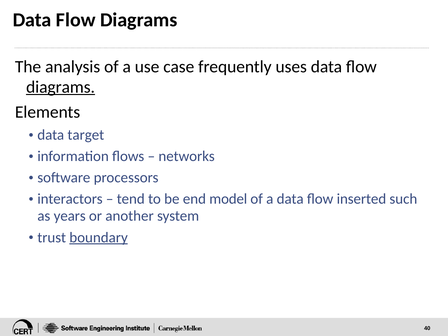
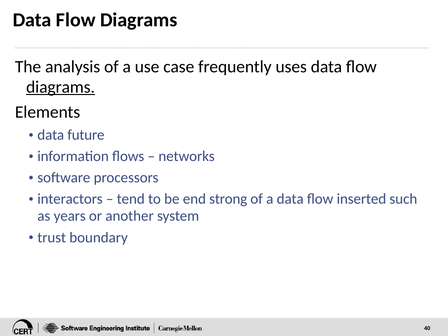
target: target -> future
model: model -> strong
boundary underline: present -> none
